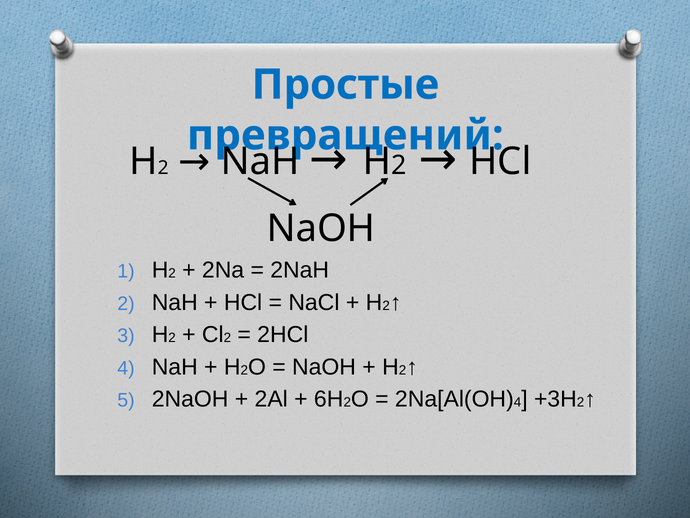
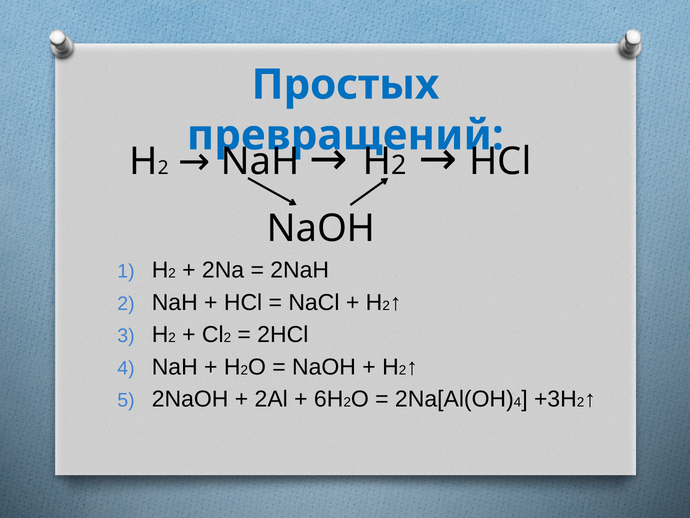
Простые: Простые -> Простых
